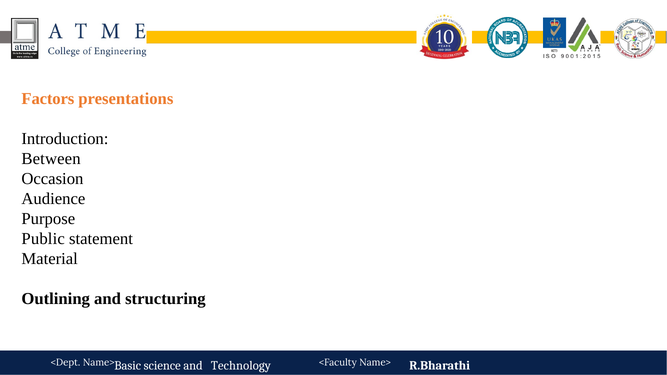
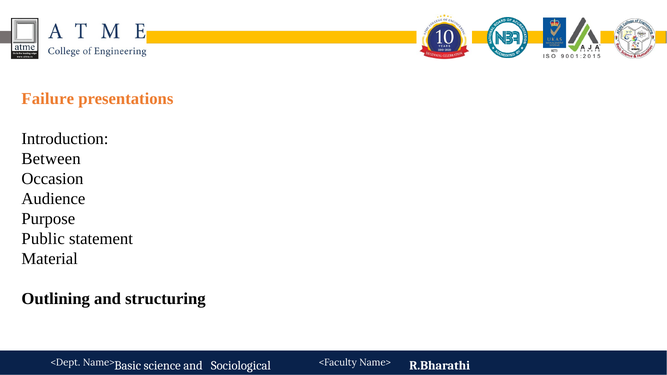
Factors: Factors -> Failure
Technology: Technology -> Sociological
